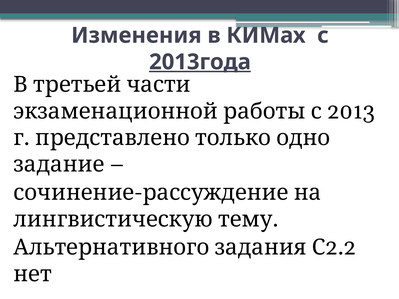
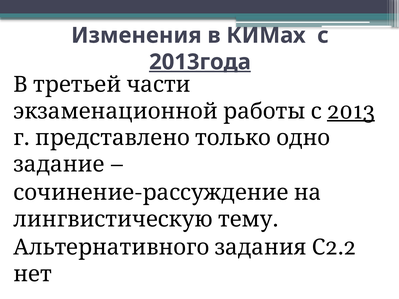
2013 underline: none -> present
